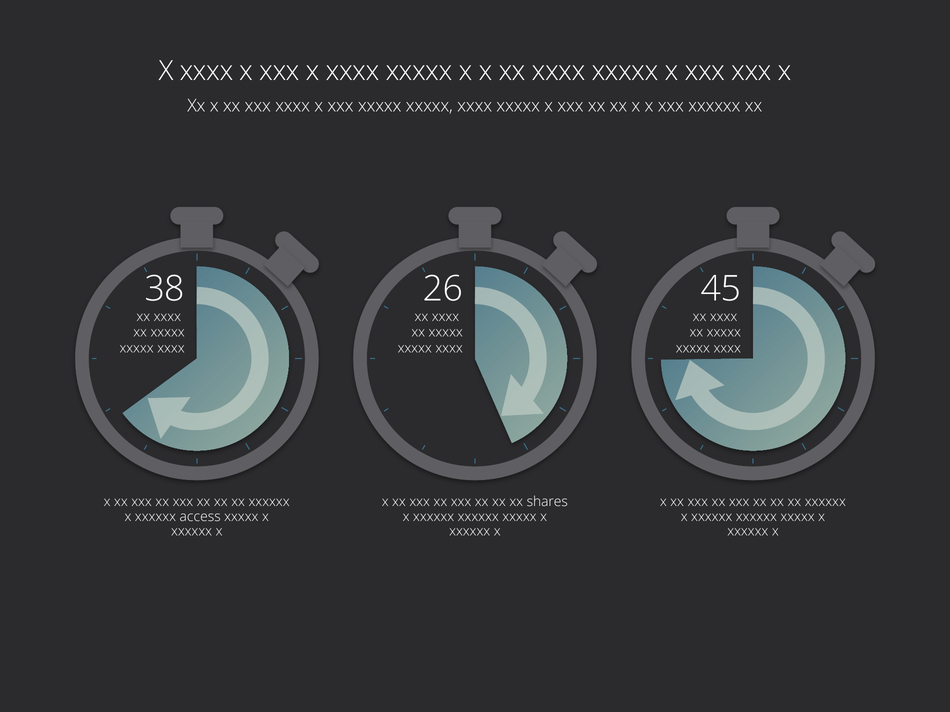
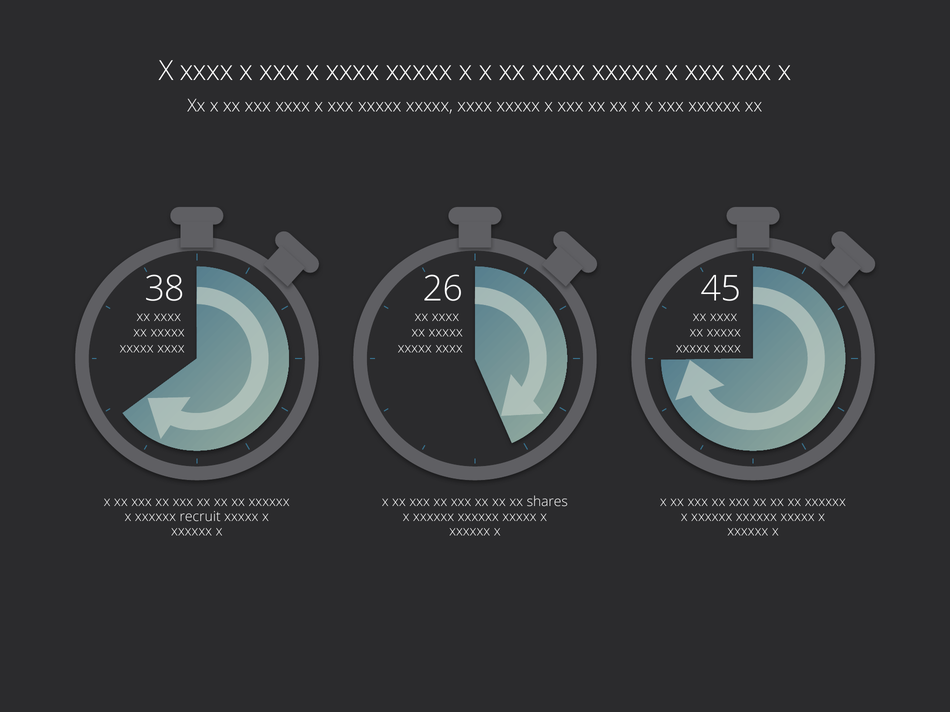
access: access -> recruit
